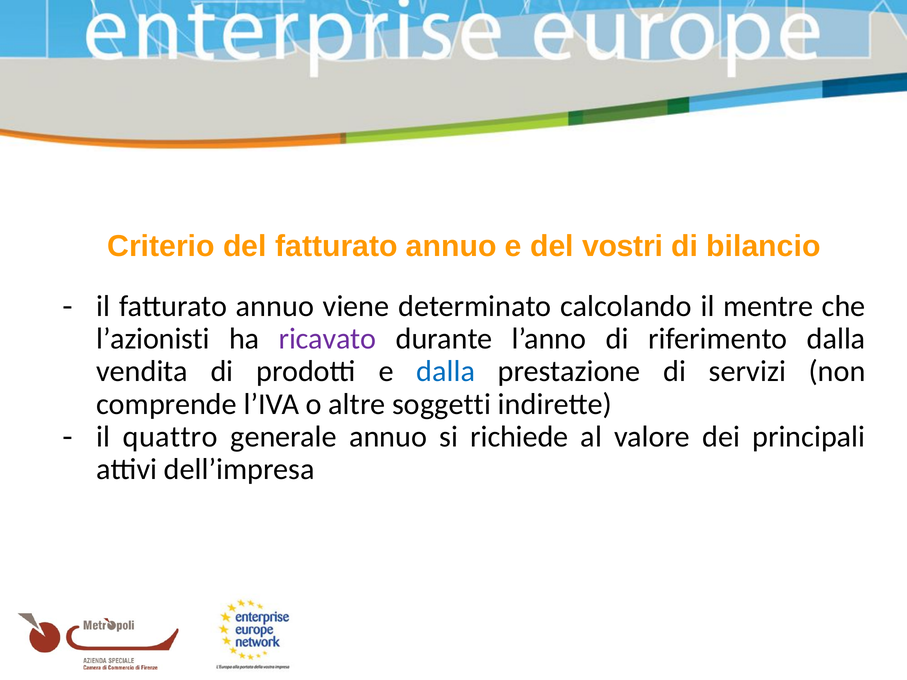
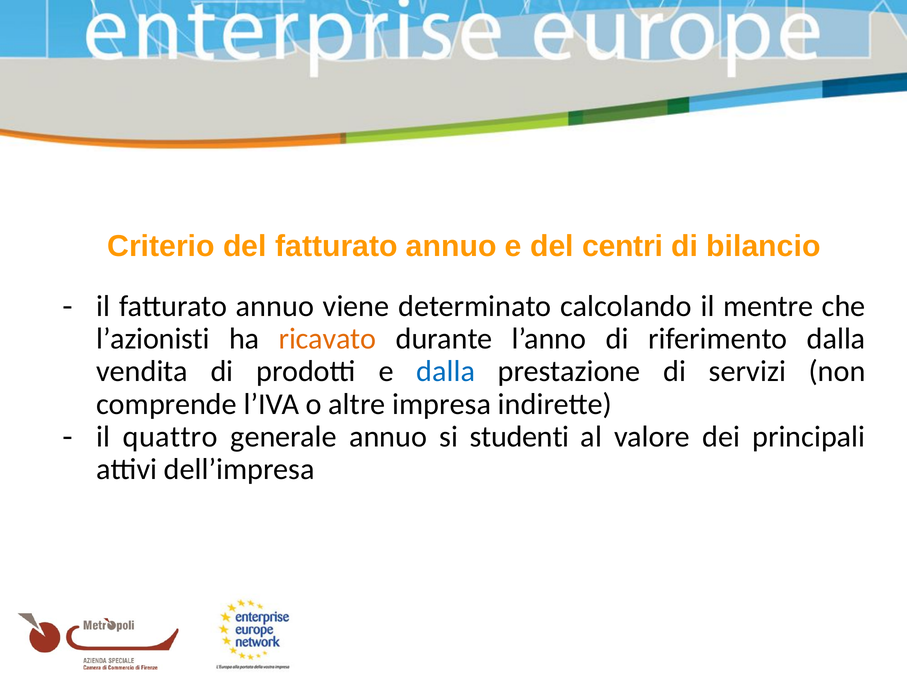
vostri: vostri -> centri
ricavato colour: purple -> orange
soggetti: soggetti -> impresa
richiede: richiede -> studenti
